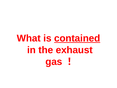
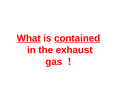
What underline: none -> present
